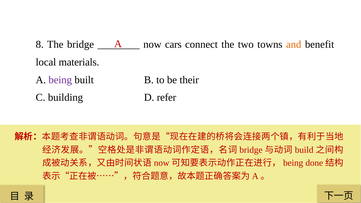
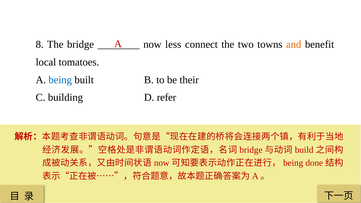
cars: cars -> less
materials: materials -> tomatoes
being colour: purple -> blue
